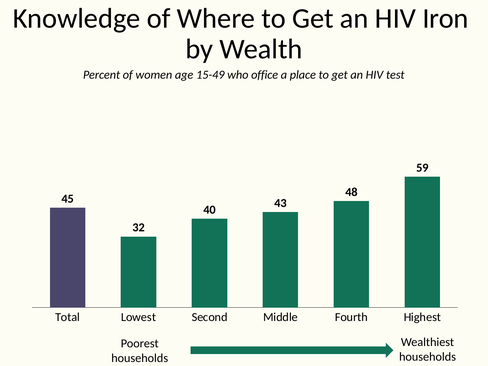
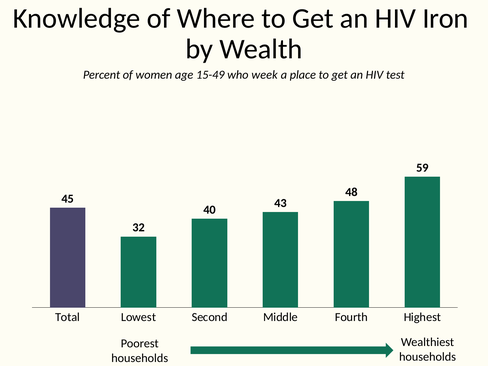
office: office -> week
